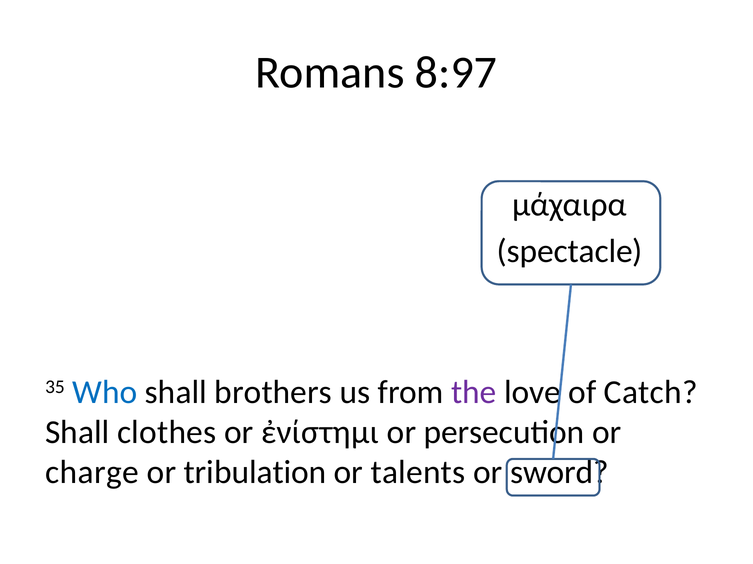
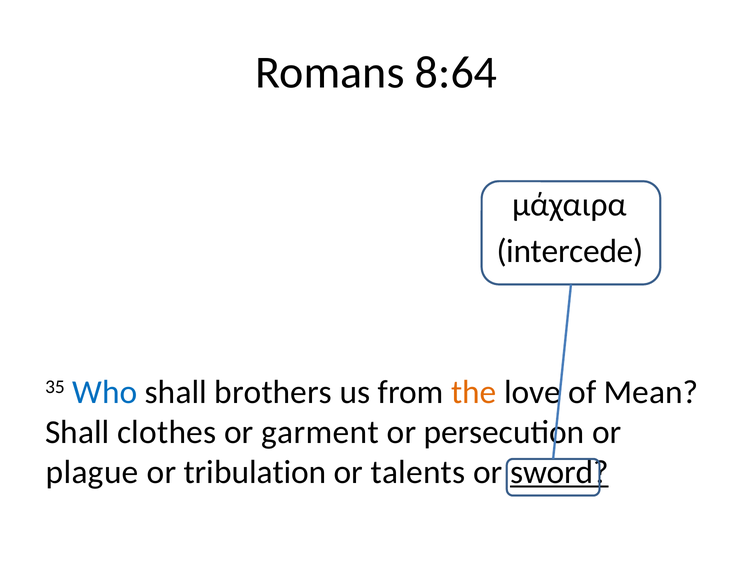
8:97: 8:97 -> 8:64
spectacle: spectacle -> intercede
the colour: purple -> orange
Catch: Catch -> Mean
ἐνίστημι: ἐνίστημι -> garment
charge: charge -> plague
sword underline: none -> present
